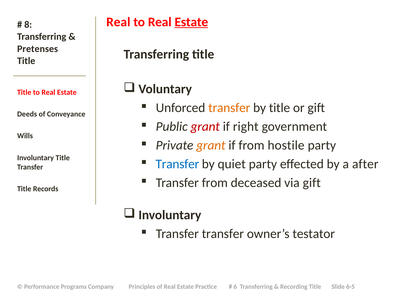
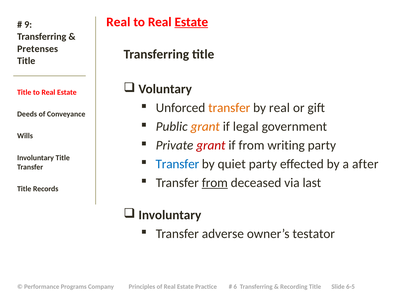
8: 8 -> 9
by title: title -> real
grant at (205, 127) colour: red -> orange
right: right -> legal
grant at (211, 145) colour: orange -> red
hostile: hostile -> writing
from at (215, 183) underline: none -> present
via gift: gift -> last
Transfer transfer: transfer -> adverse
